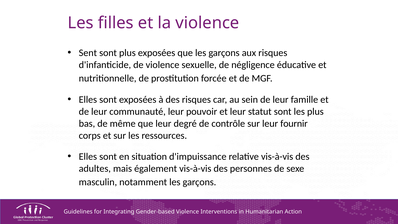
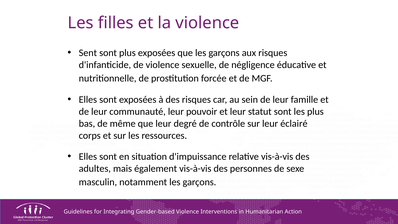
fournir: fournir -> éclairé
